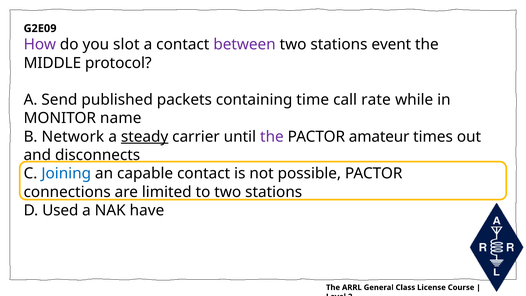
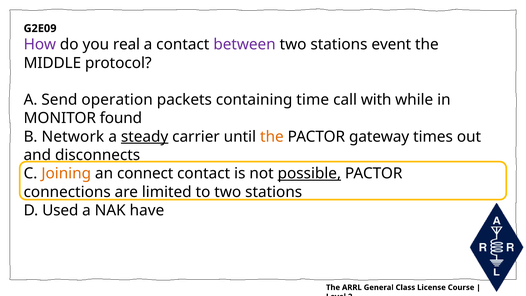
slot: slot -> real
published: published -> operation
rate: rate -> with
name: name -> found
the at (272, 137) colour: purple -> orange
amateur: amateur -> gateway
Joining colour: blue -> orange
capable: capable -> connect
possible underline: none -> present
